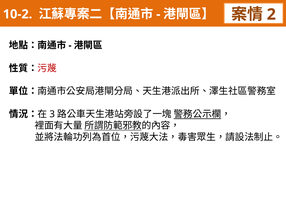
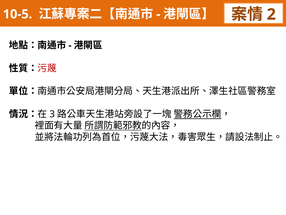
10-2: 10-2 -> 10-5
